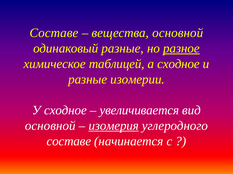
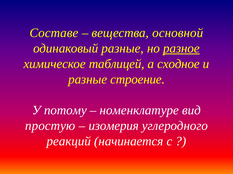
изомерии: изомерии -> строение
У сходное: сходное -> потому
увеличивается: увеличивается -> номенклатуре
основной at (50, 126): основной -> простую
изомерия underline: present -> none
составе at (69, 142): составе -> реакций
